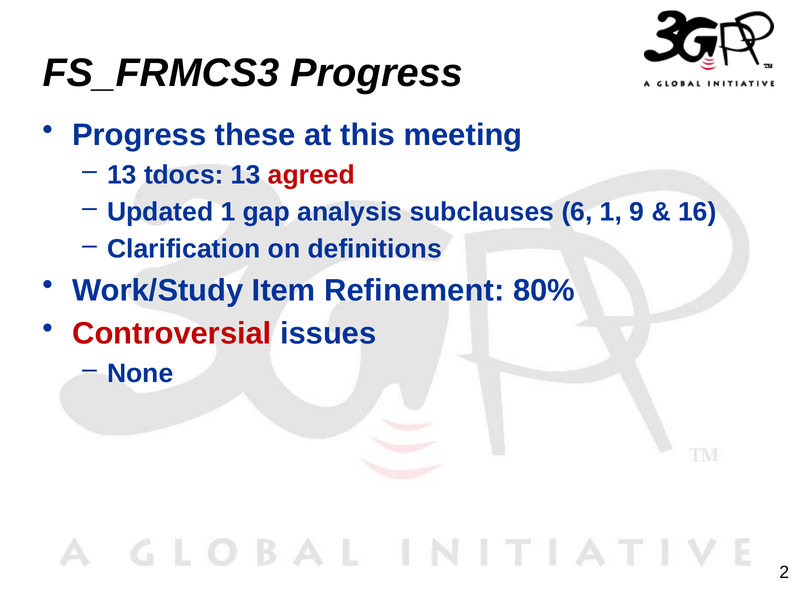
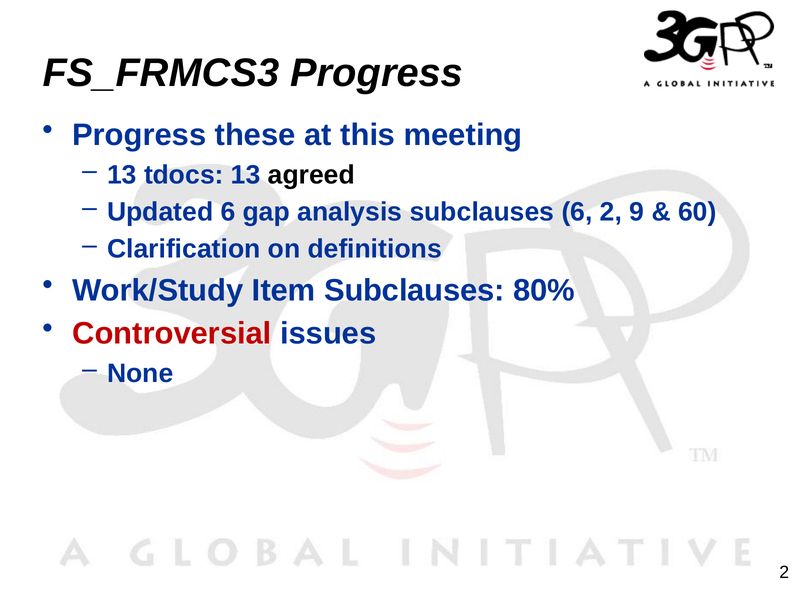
agreed colour: red -> black
Updated 1: 1 -> 6
6 1: 1 -> 2
16: 16 -> 60
Item Refinement: Refinement -> Subclauses
